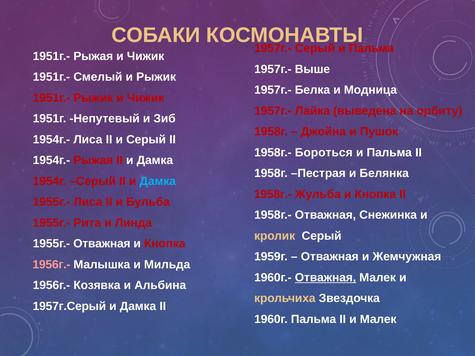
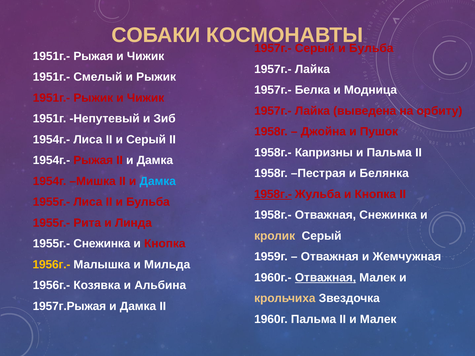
Пальма at (371, 48): Пальма -> Бульба
Выше at (312, 69): Выше -> Лайка
Бороться: Бороться -> Капризны
1954г Серый: Серый -> Мишка
1958г.- at (273, 194) underline: none -> present
1955г.- Отважная: Отважная -> Снежинка
1956г.- at (52, 265) colour: pink -> yellow
1957г.Серый: 1957г.Серый -> 1957г.Рыжая
